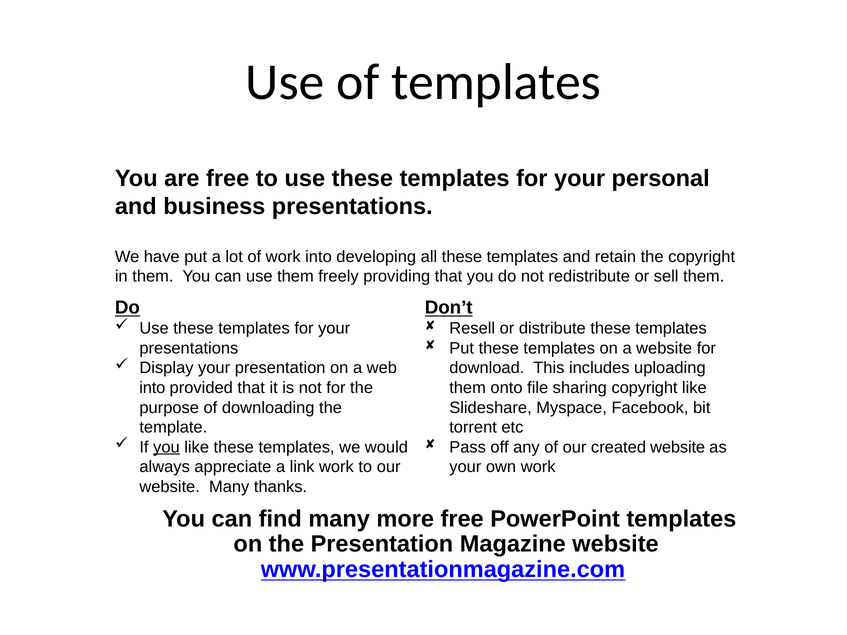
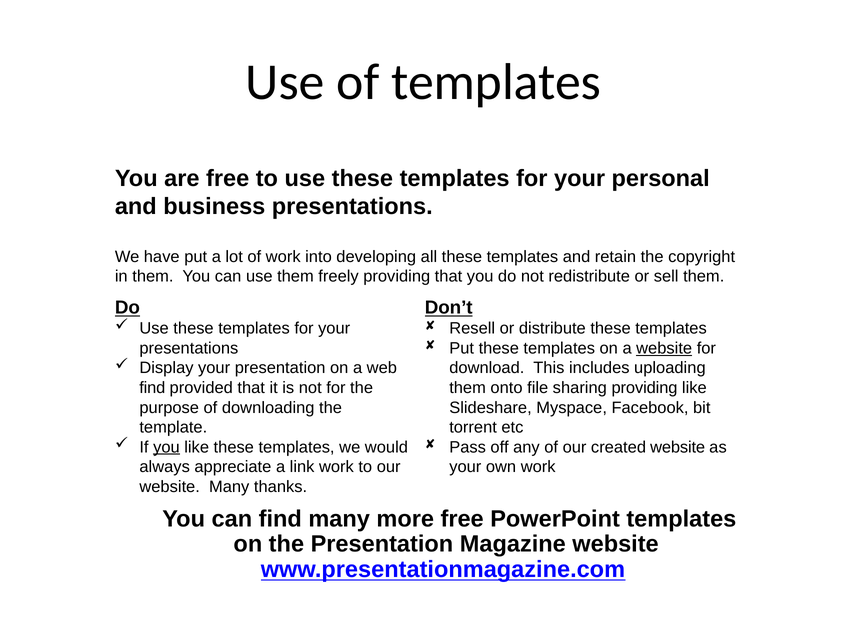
website at (664, 348) underline: none -> present
into at (152, 388): into -> find
sharing copyright: copyright -> providing
